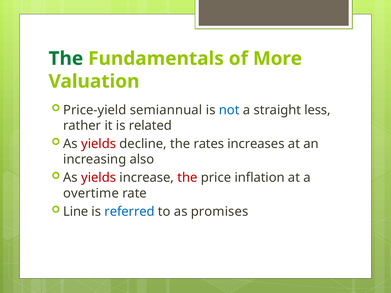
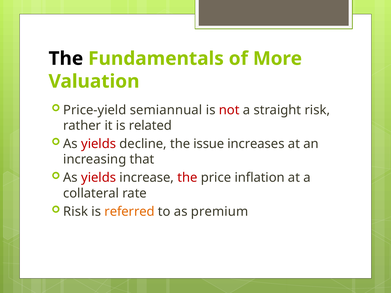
The at (66, 59) colour: green -> black
not colour: blue -> red
straight less: less -> risk
rates: rates -> issue
also: also -> that
overtime: overtime -> collateral
Line at (76, 212): Line -> Risk
referred colour: blue -> orange
promises: promises -> premium
